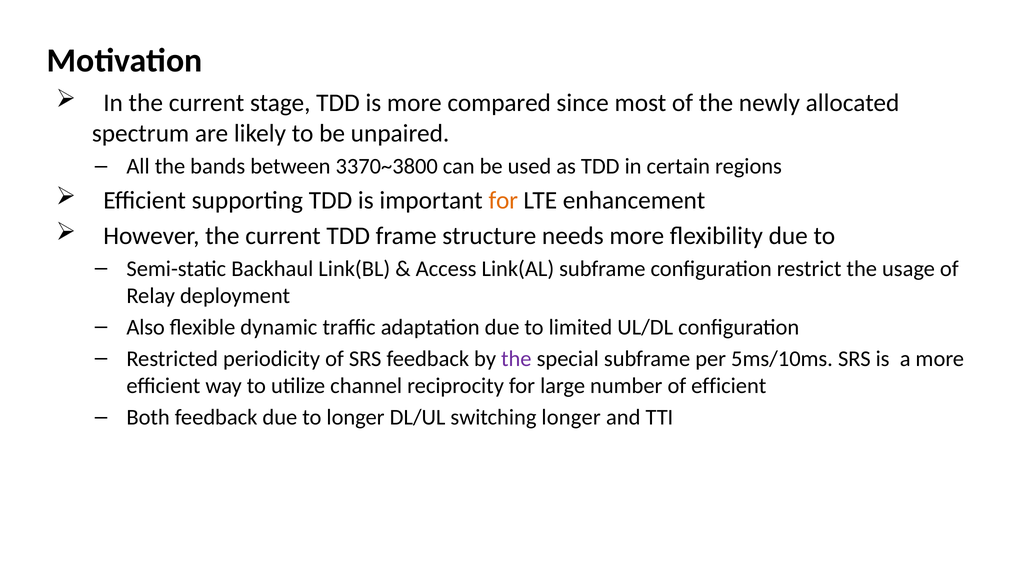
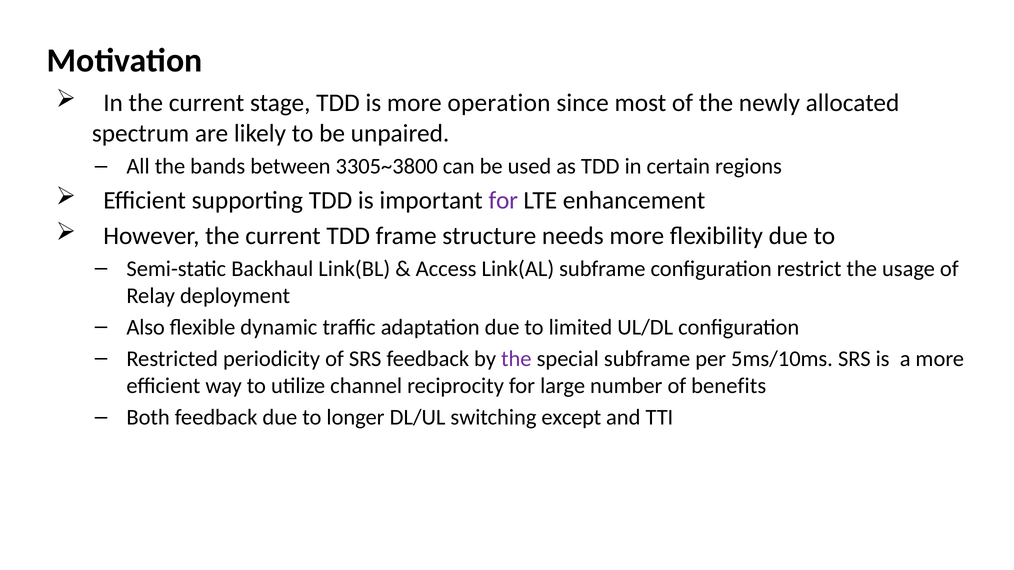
compared: compared -> operation
3370~3800: 3370~3800 -> 3305~3800
for at (503, 201) colour: orange -> purple
of efficient: efficient -> benefits
switching longer: longer -> except
